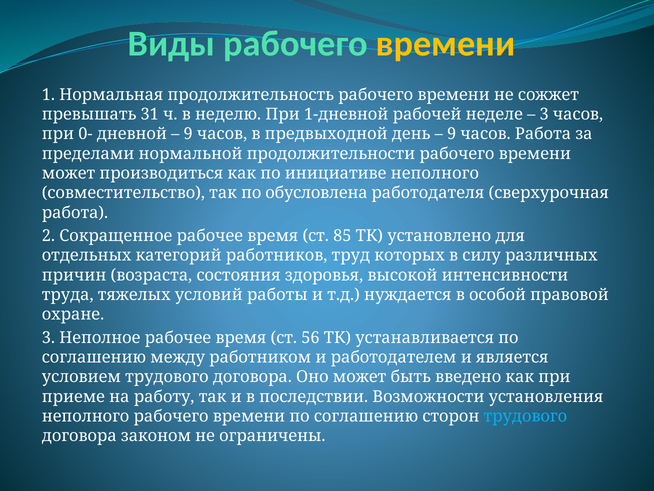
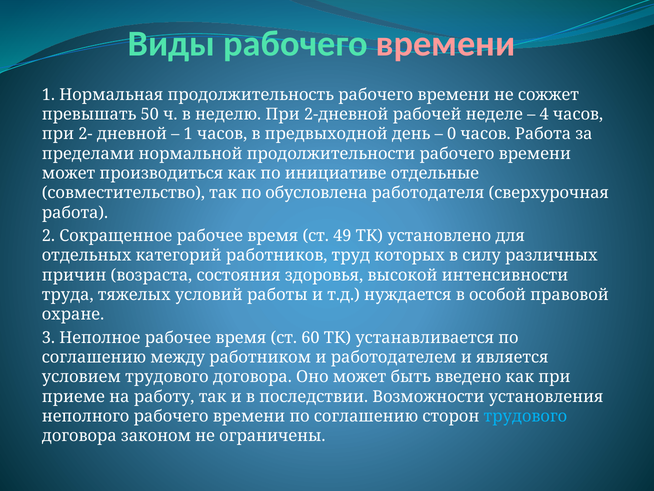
времени at (446, 44) colour: yellow -> pink
31: 31 -> 50
1-дневной: 1-дневной -> 2-дневной
3 at (544, 114): 3 -> 4
0-: 0- -> 2-
9 at (188, 134): 9 -> 1
9 at (452, 134): 9 -> 0
инициативе неполного: неполного -> отдельные
85: 85 -> 49
56: 56 -> 60
